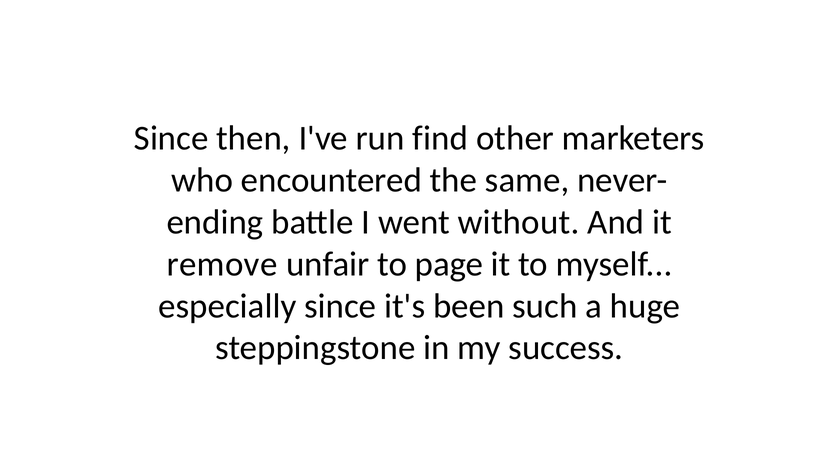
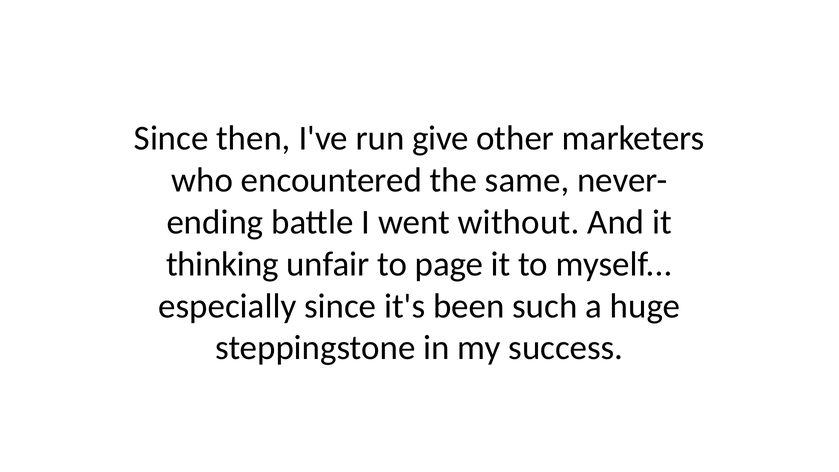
find: find -> give
remove: remove -> thinking
